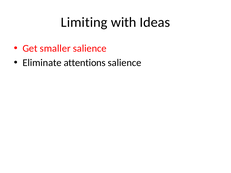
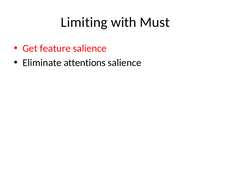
Ideas: Ideas -> Must
smaller: smaller -> feature
